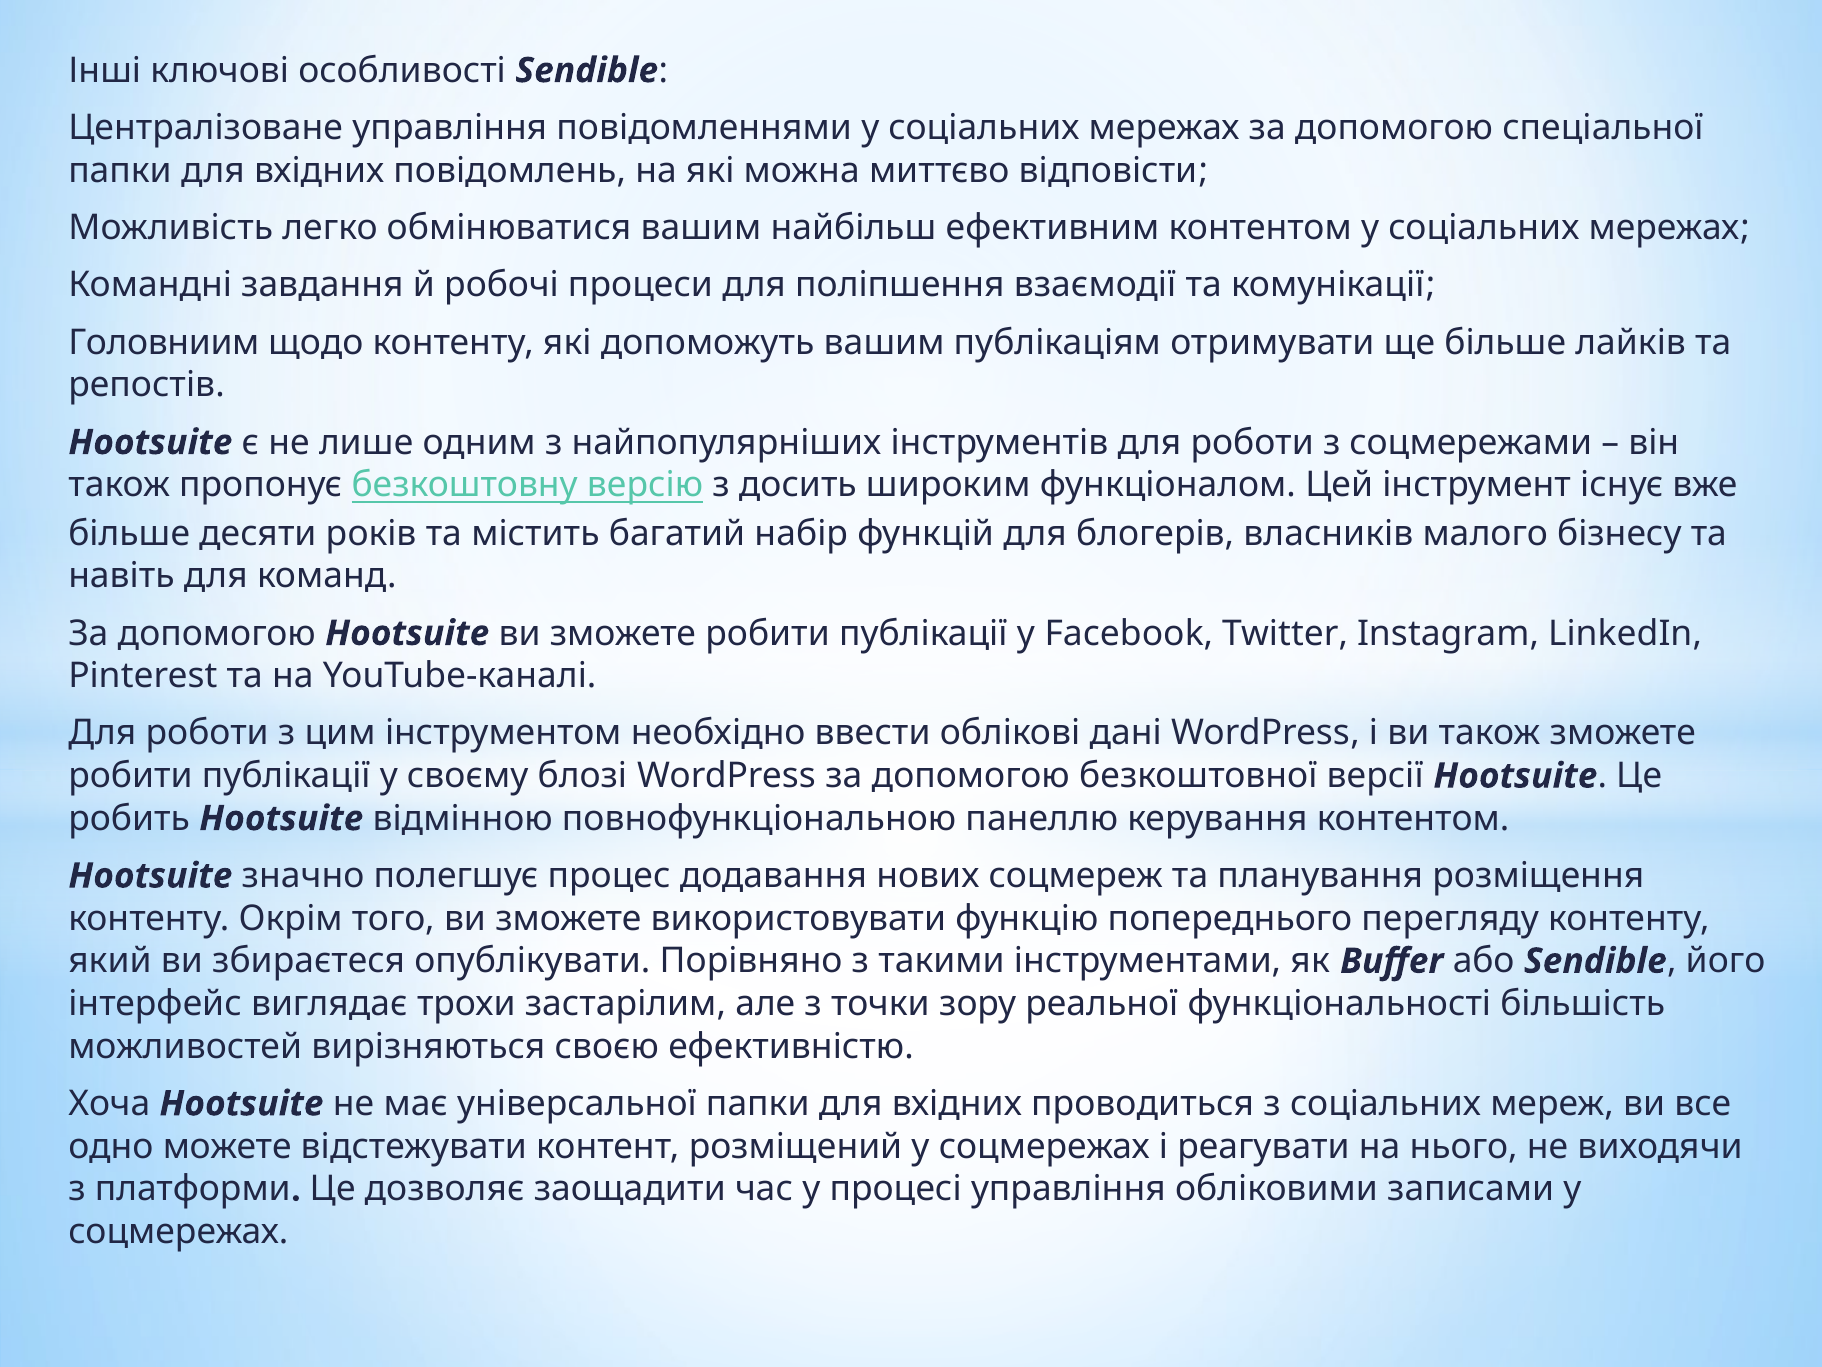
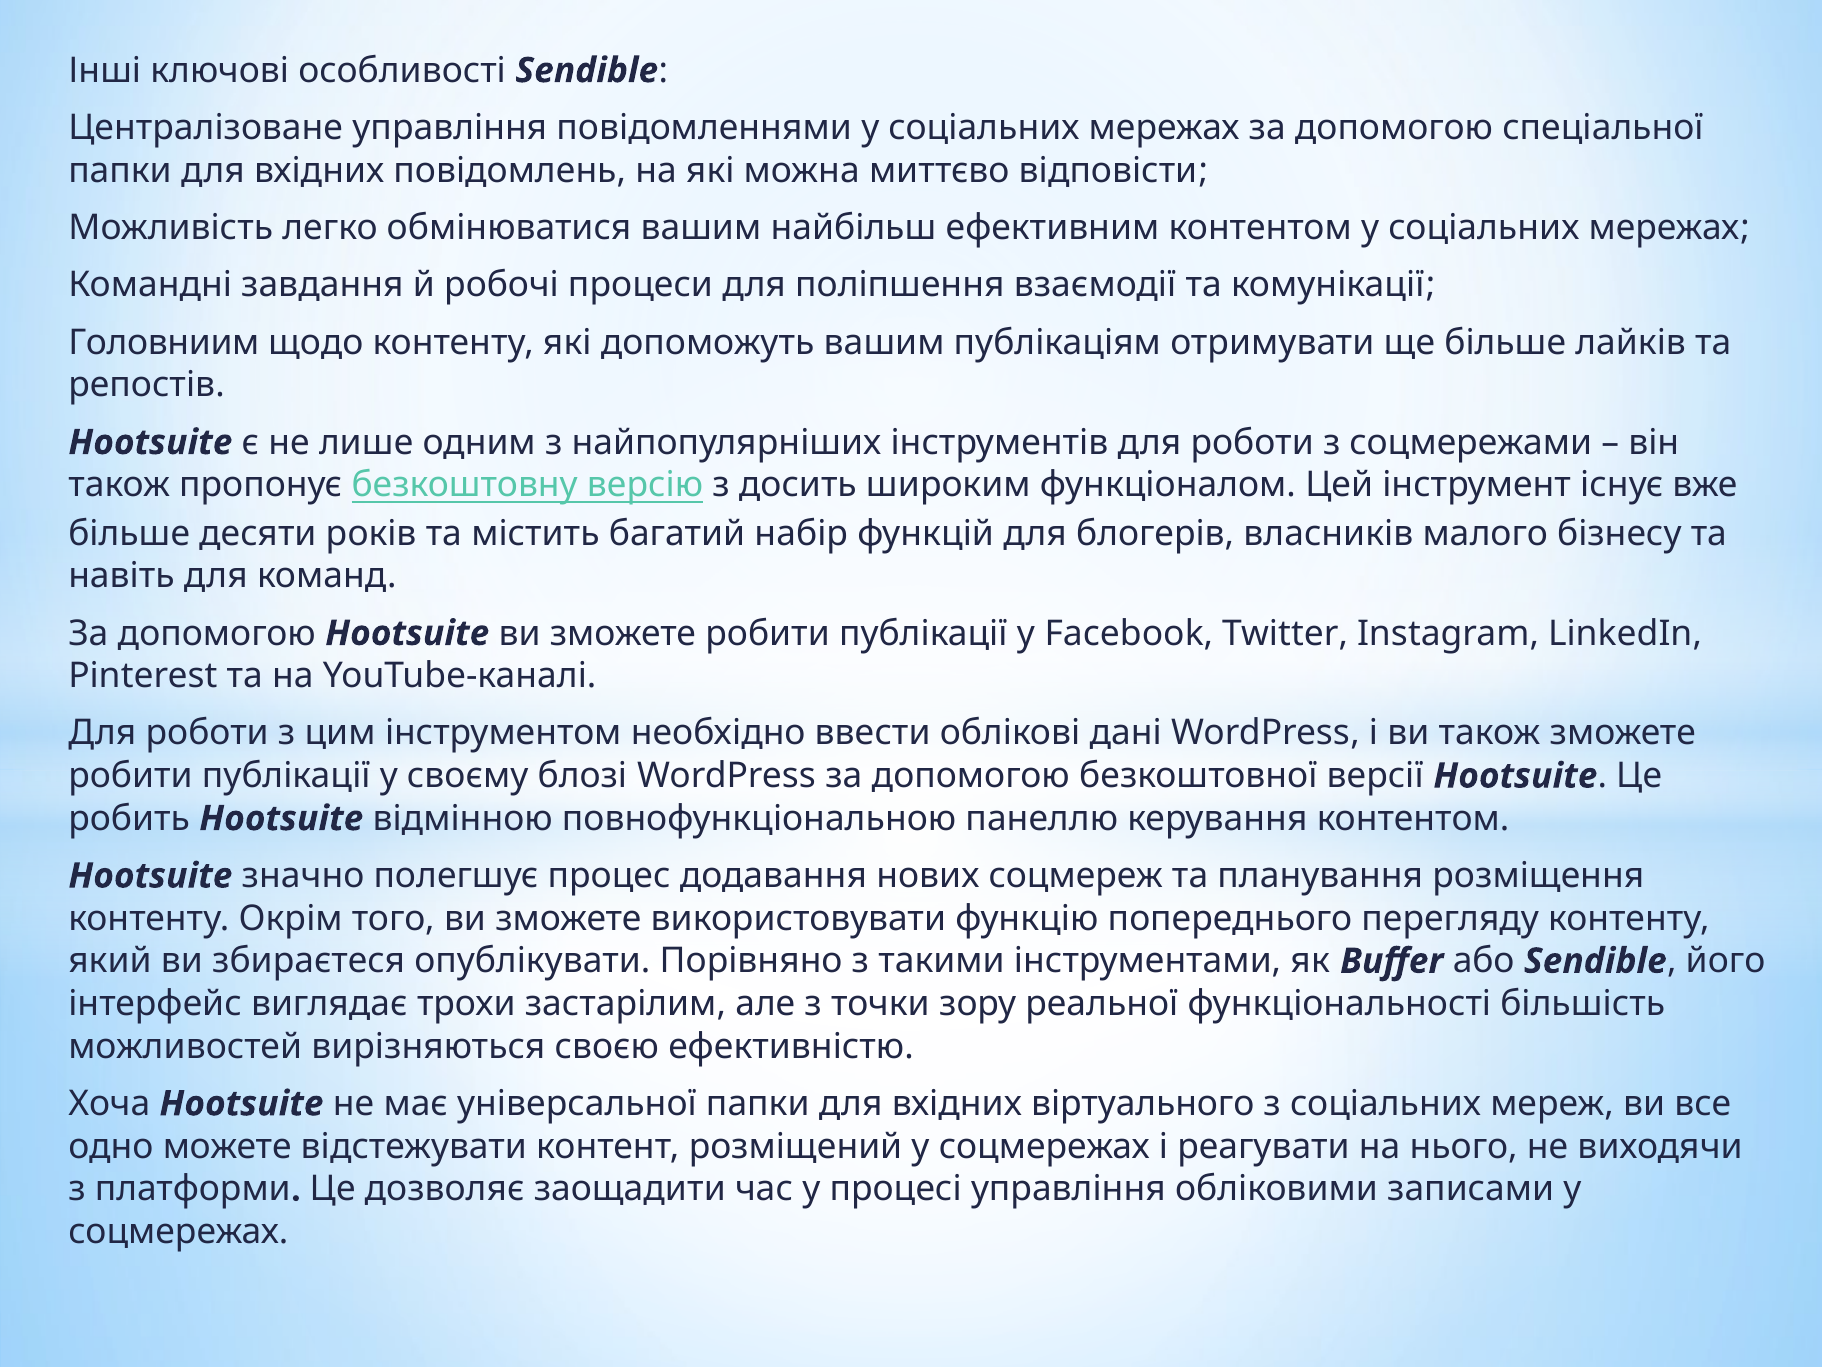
проводиться: проводиться -> віртуального
